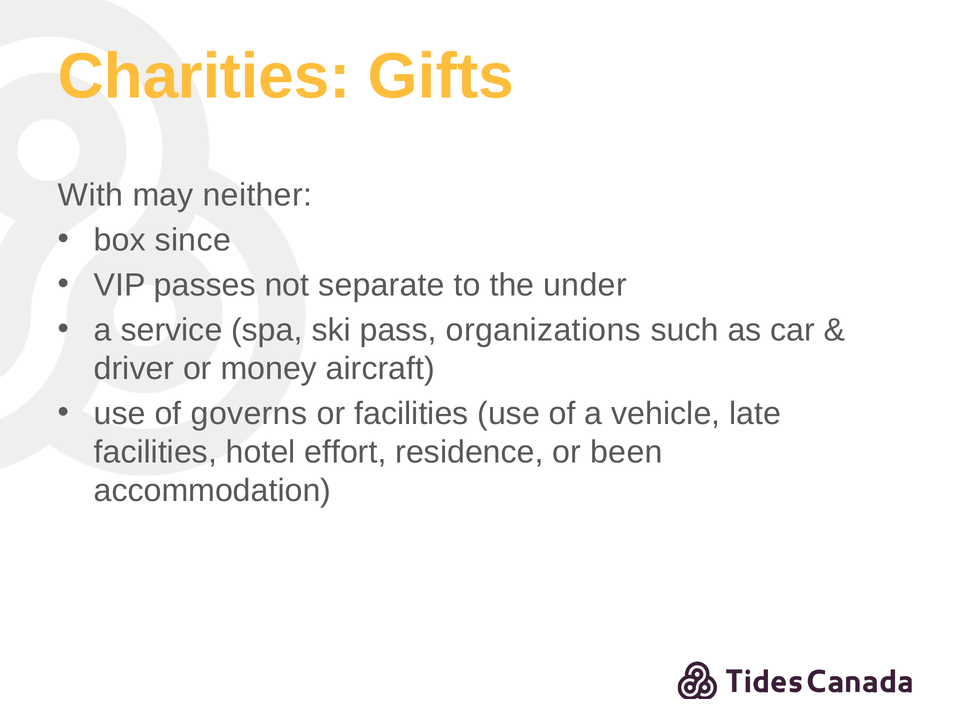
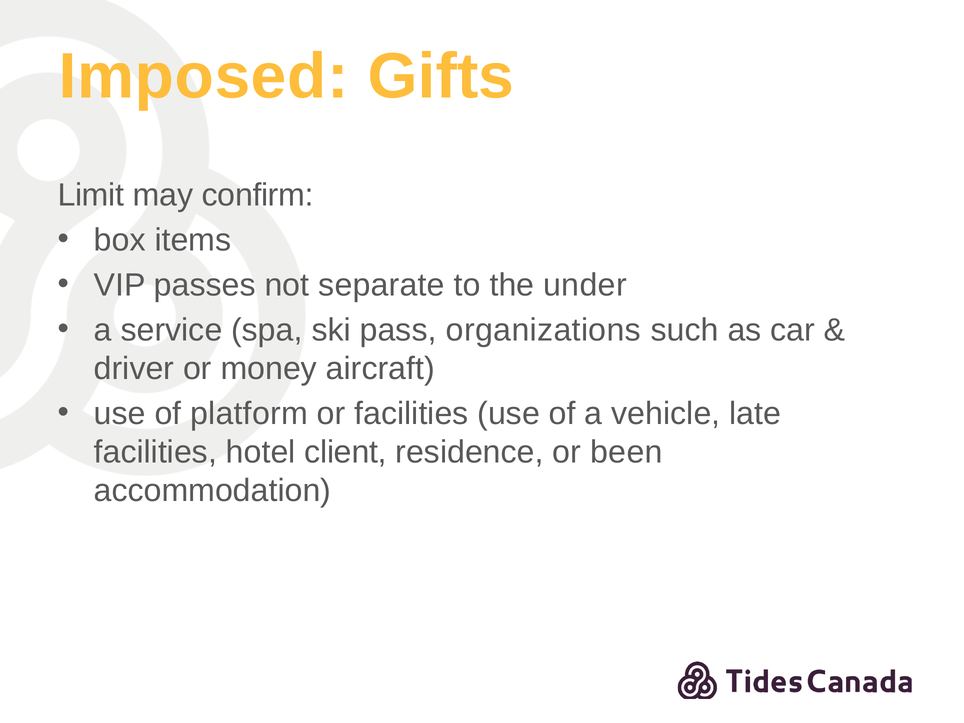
Charities: Charities -> Imposed
With: With -> Limit
neither: neither -> confirm
since: since -> items
governs: governs -> platform
effort: effort -> client
